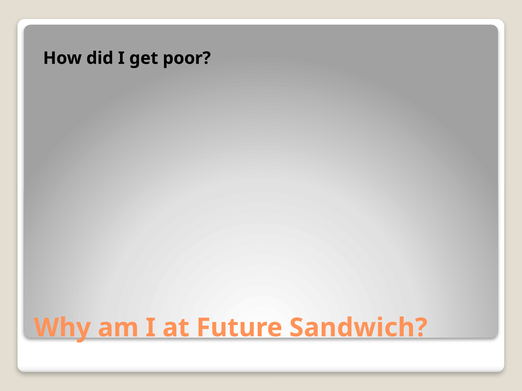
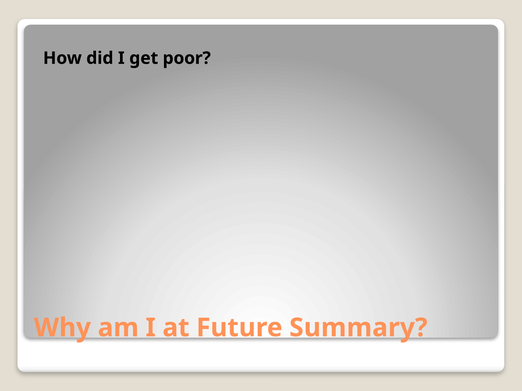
Sandwich: Sandwich -> Summary
